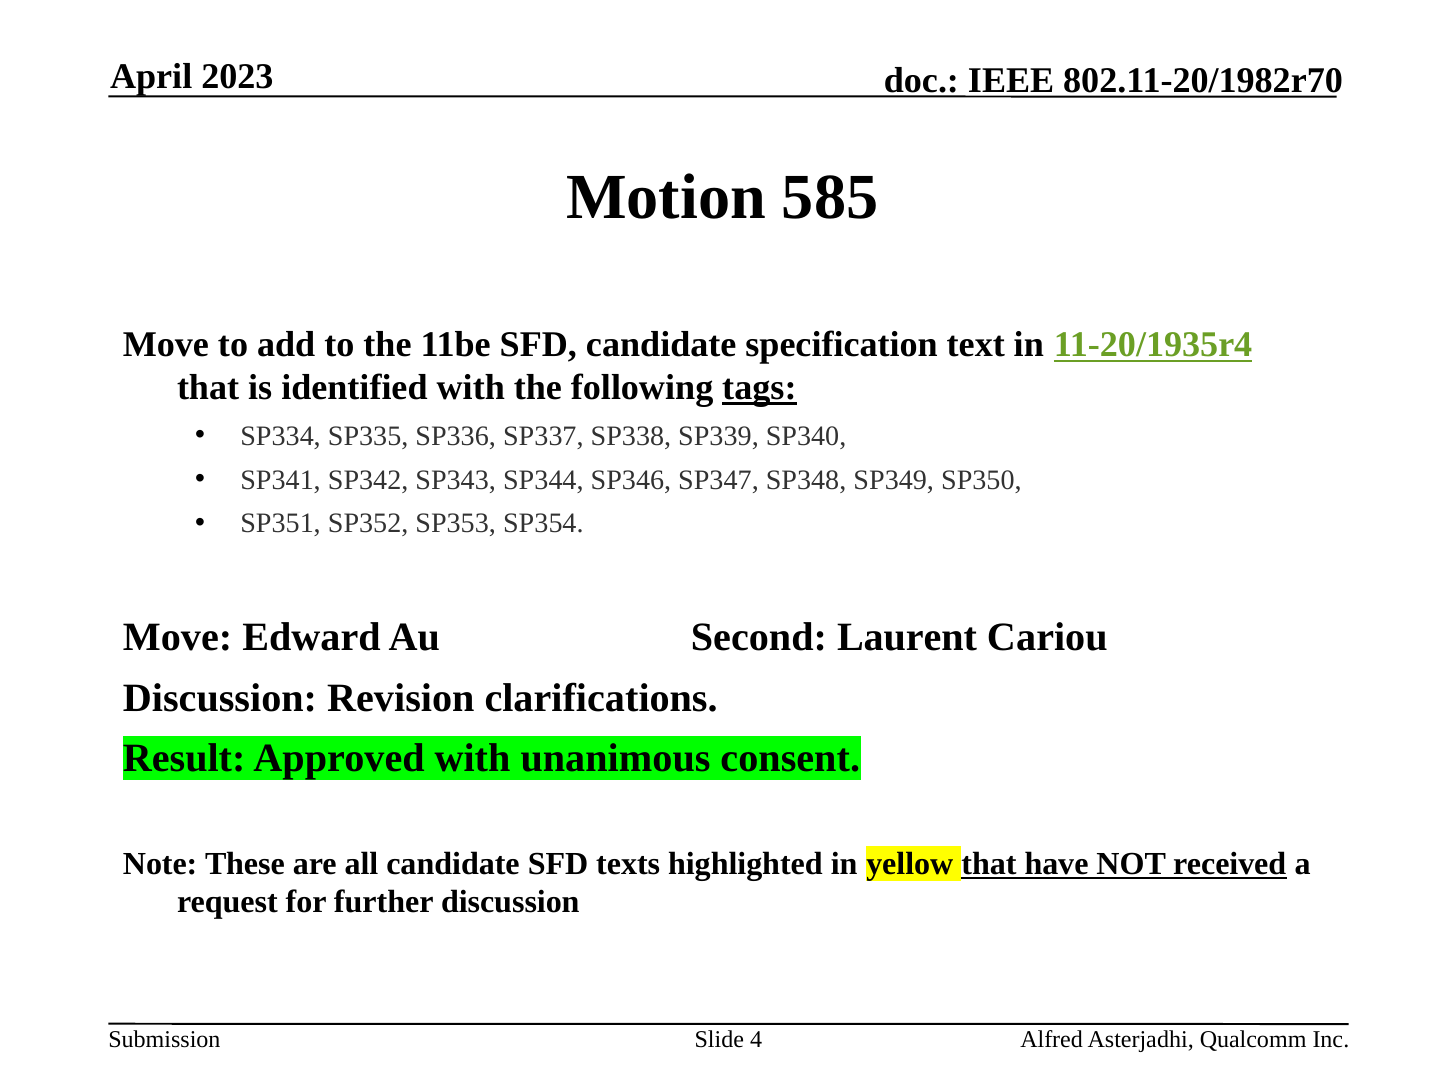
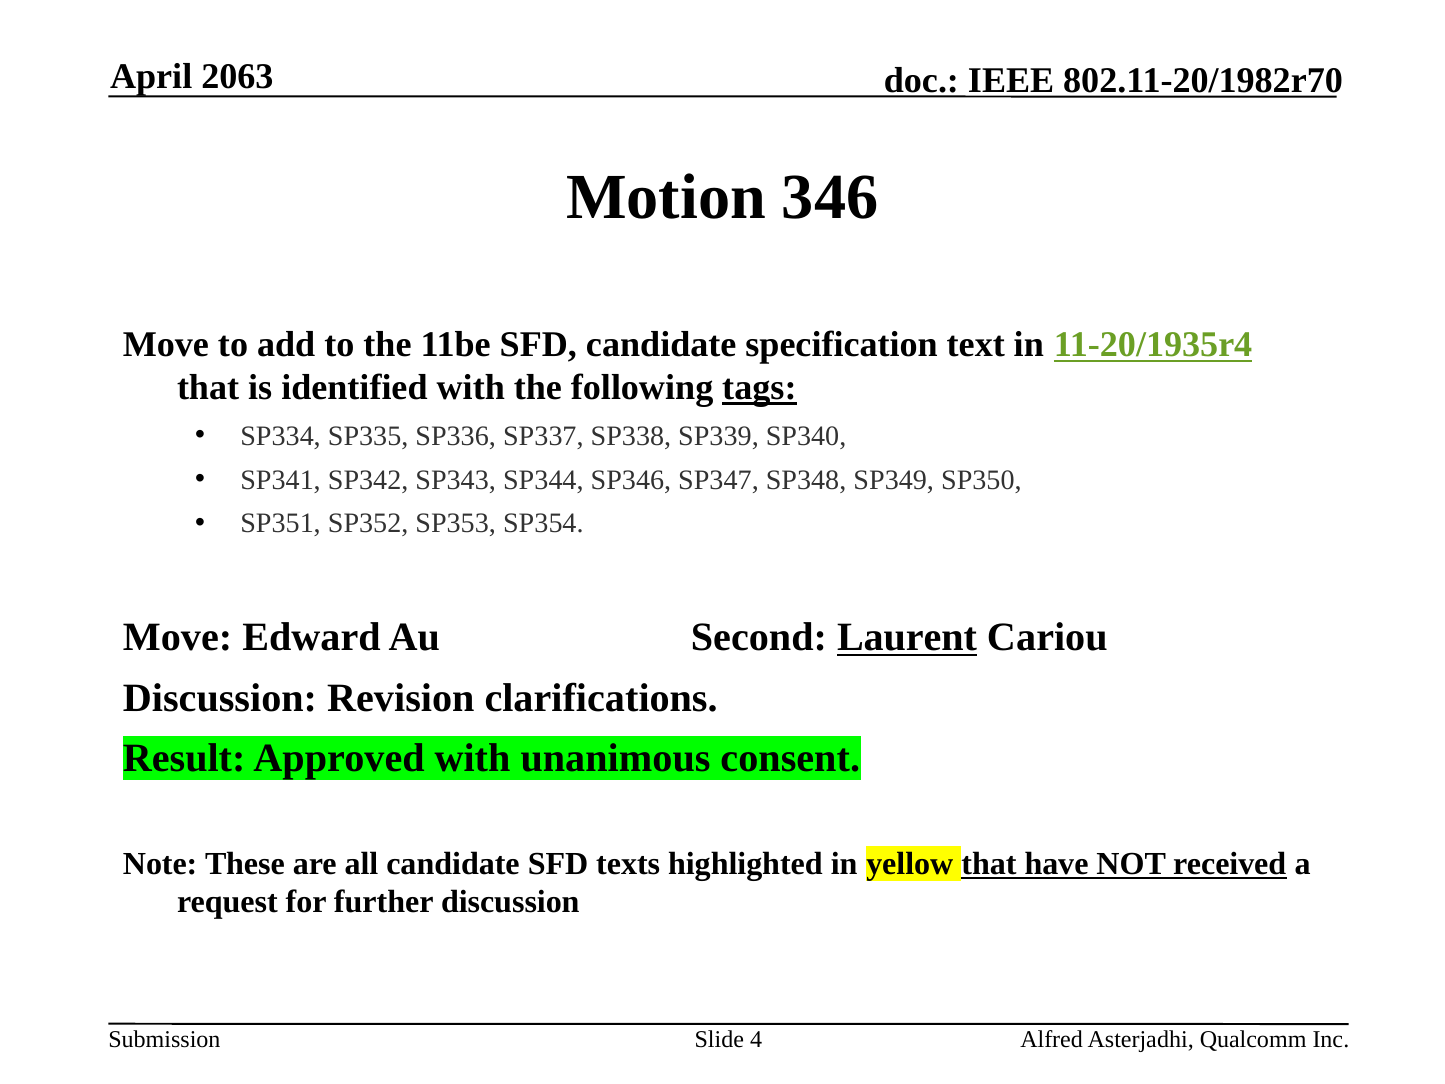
2023: 2023 -> 2063
585: 585 -> 346
Laurent underline: none -> present
